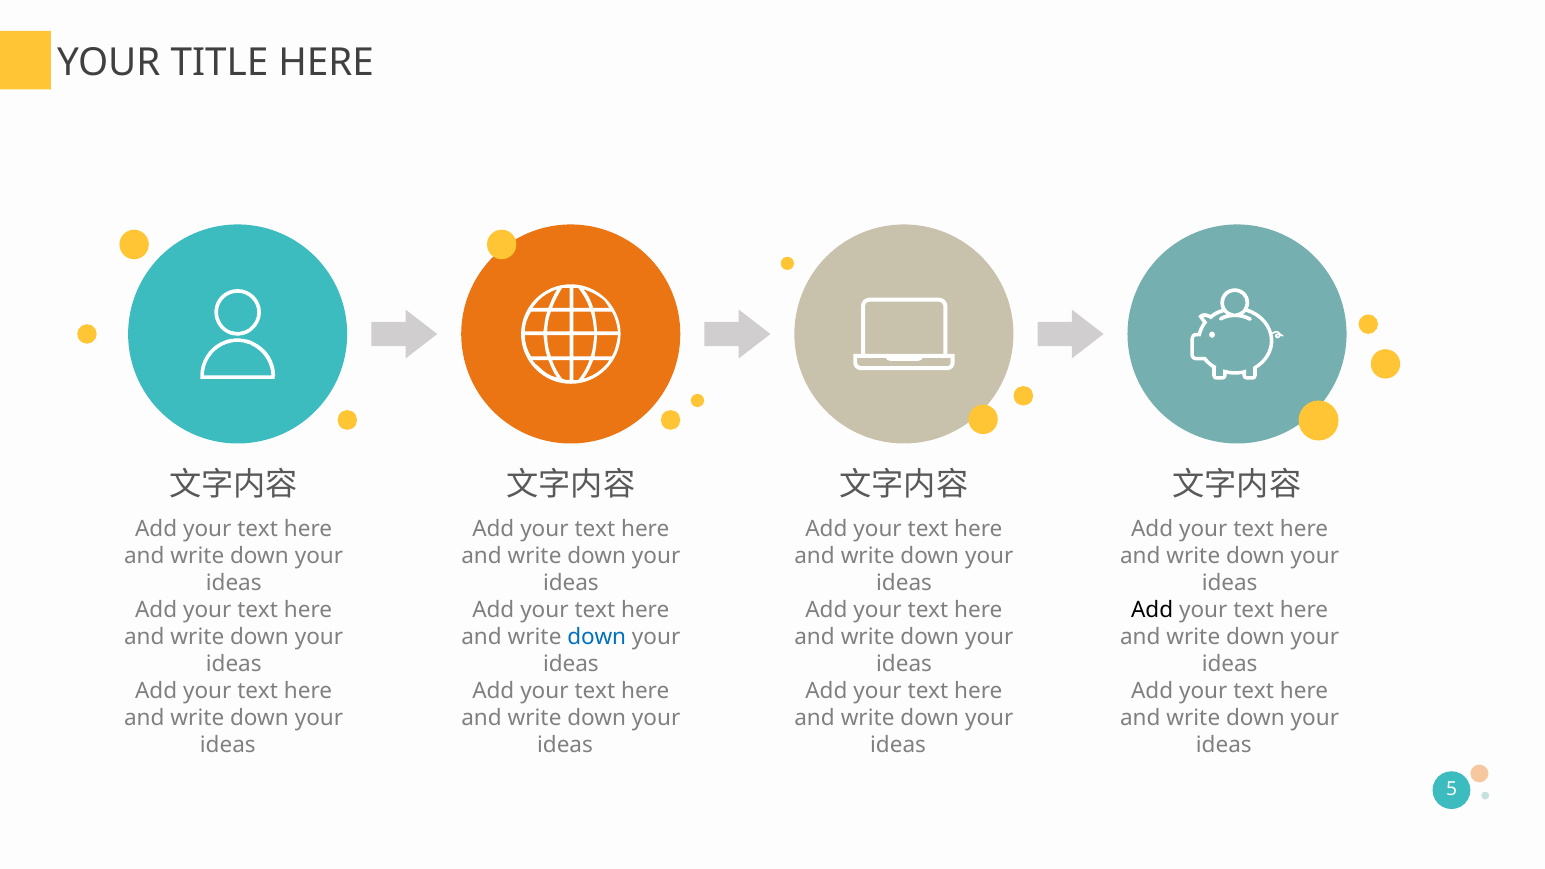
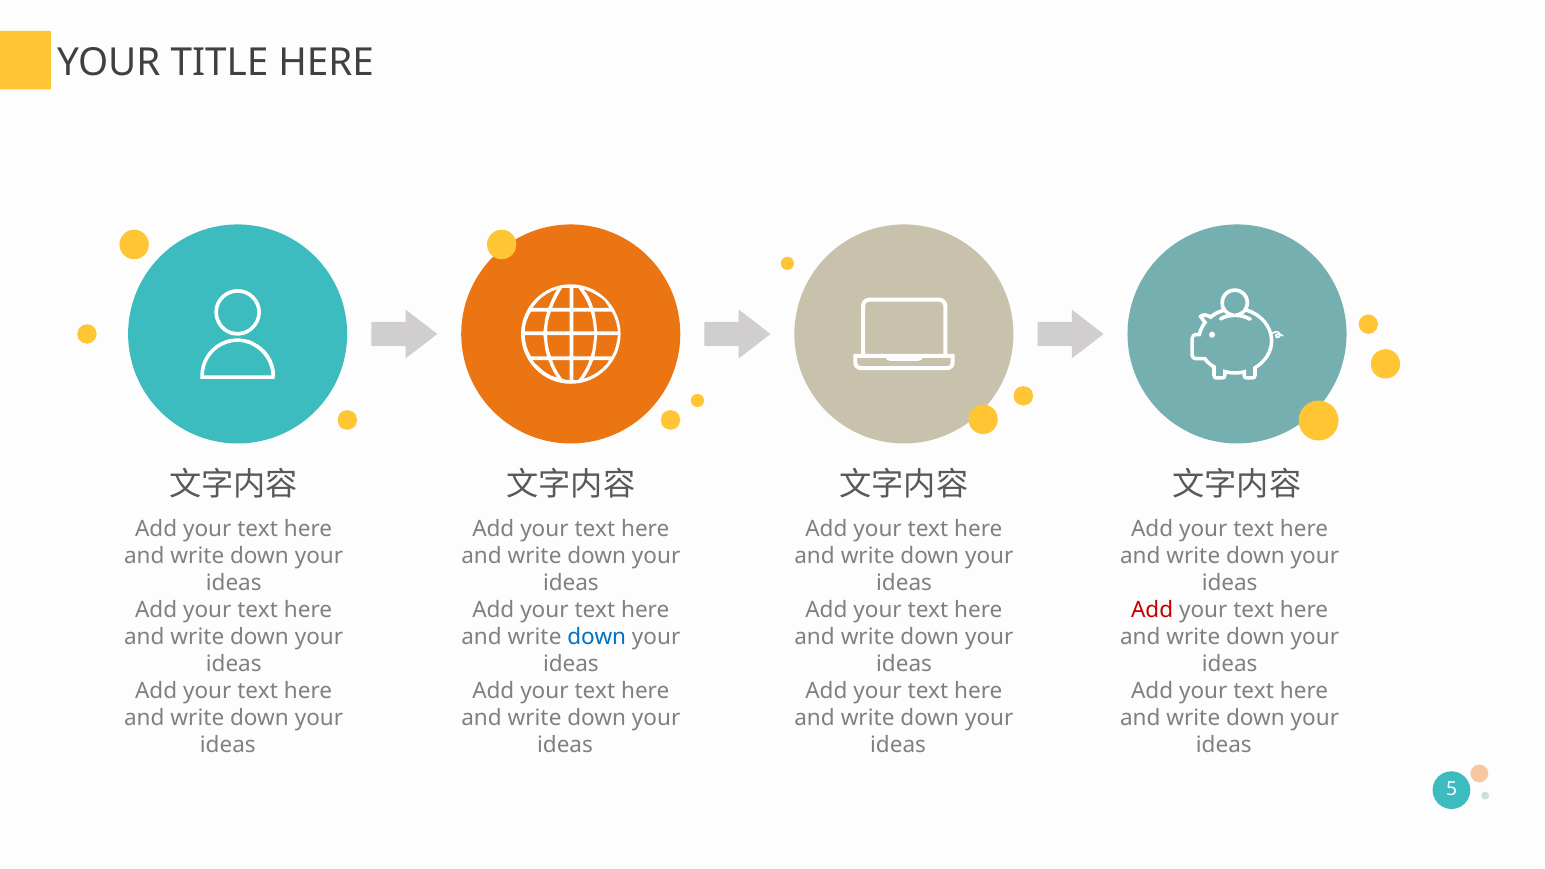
Add at (1152, 610) colour: black -> red
